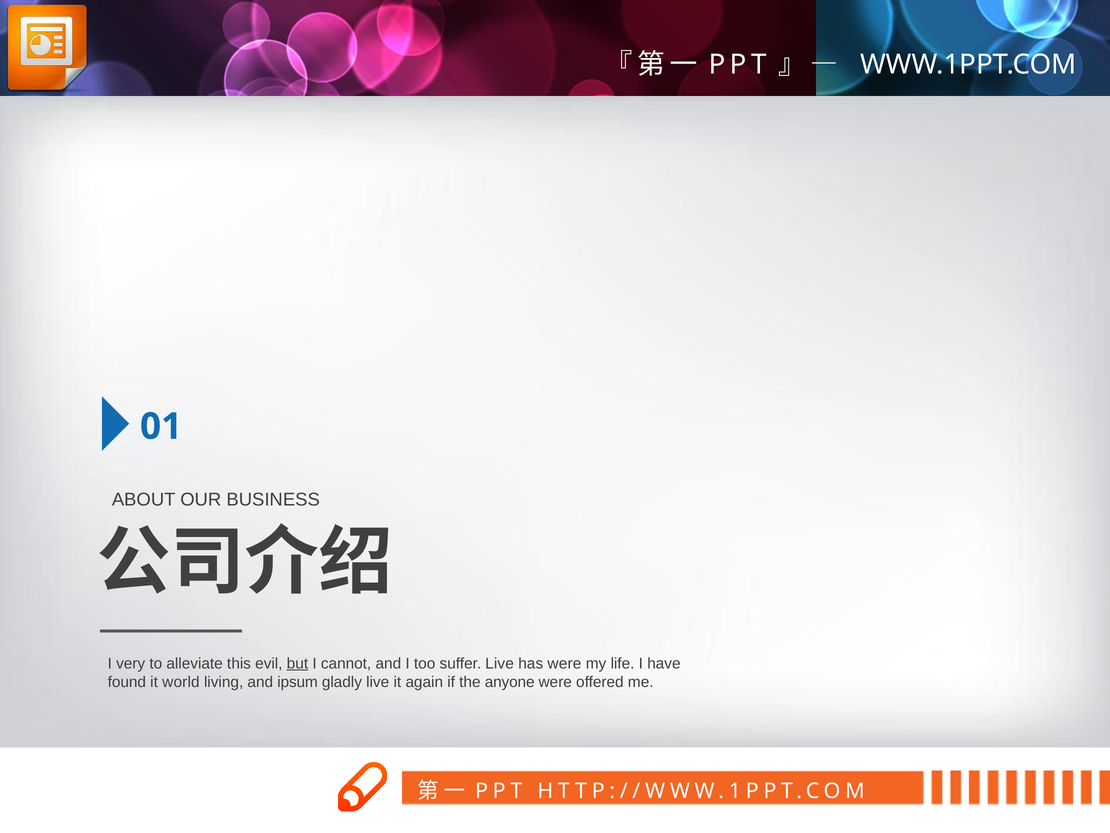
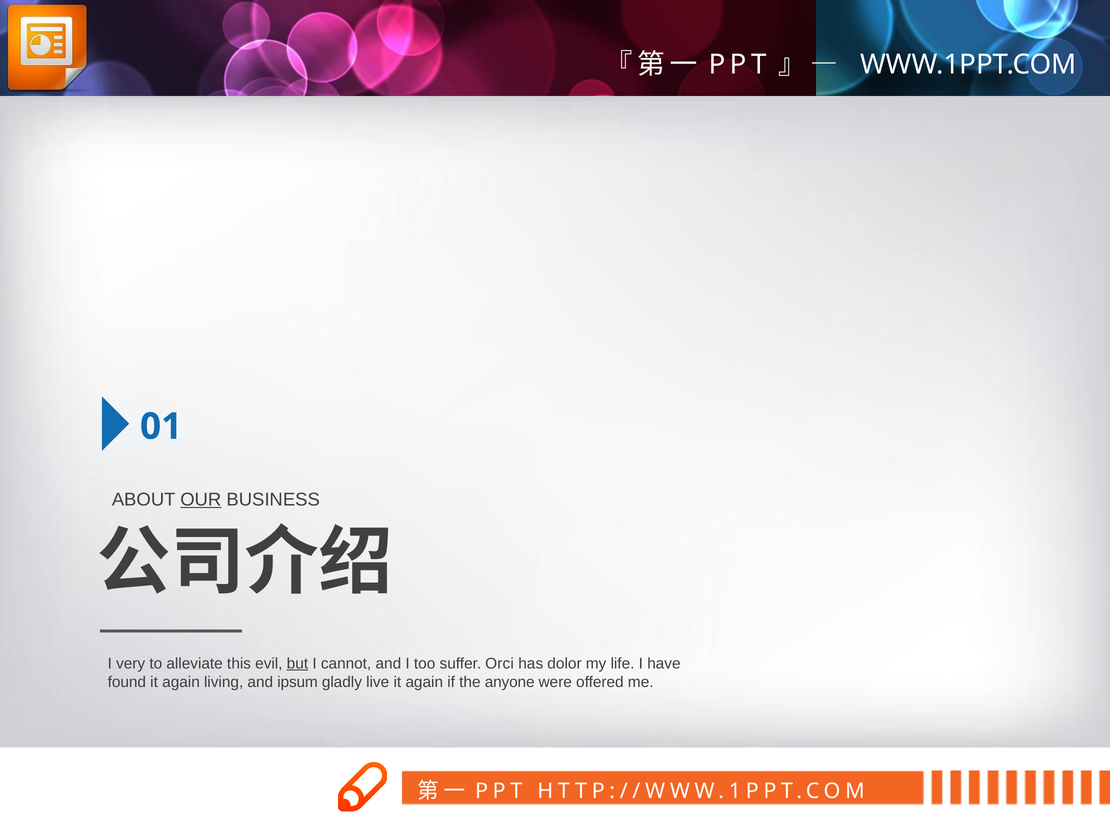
OUR underline: none -> present
suffer Live: Live -> Orci
has were: were -> dolor
found it world: world -> again
